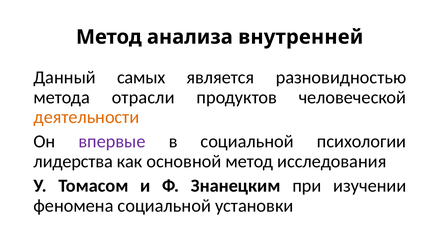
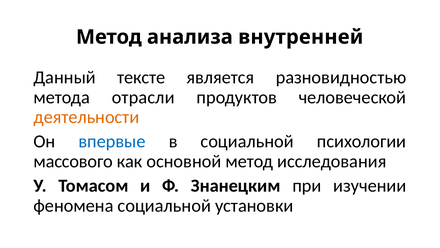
самых: самых -> тексте
впервые colour: purple -> blue
лидерства: лидерства -> массового
